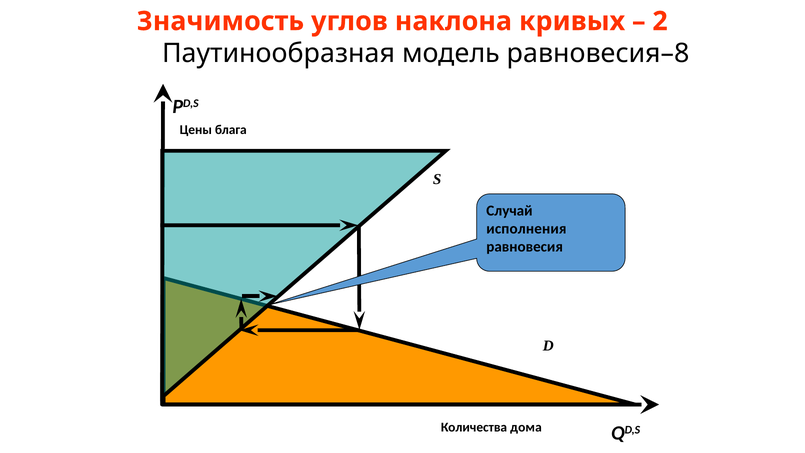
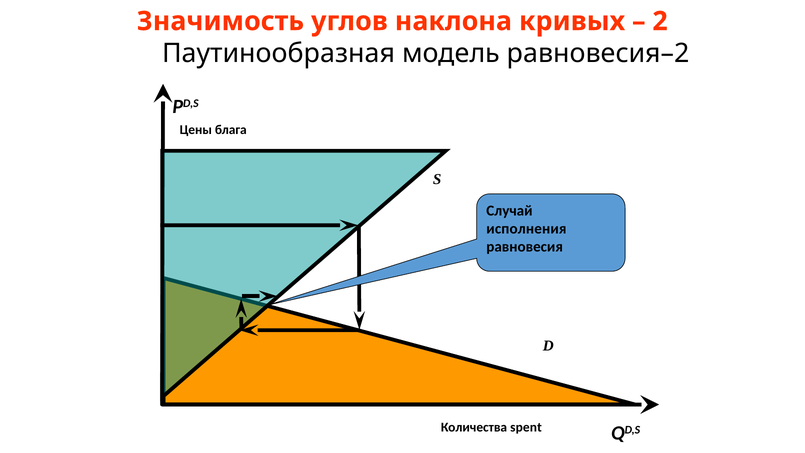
равновесия–8: равновесия–8 -> равновесия–2
дома: дома -> spent
